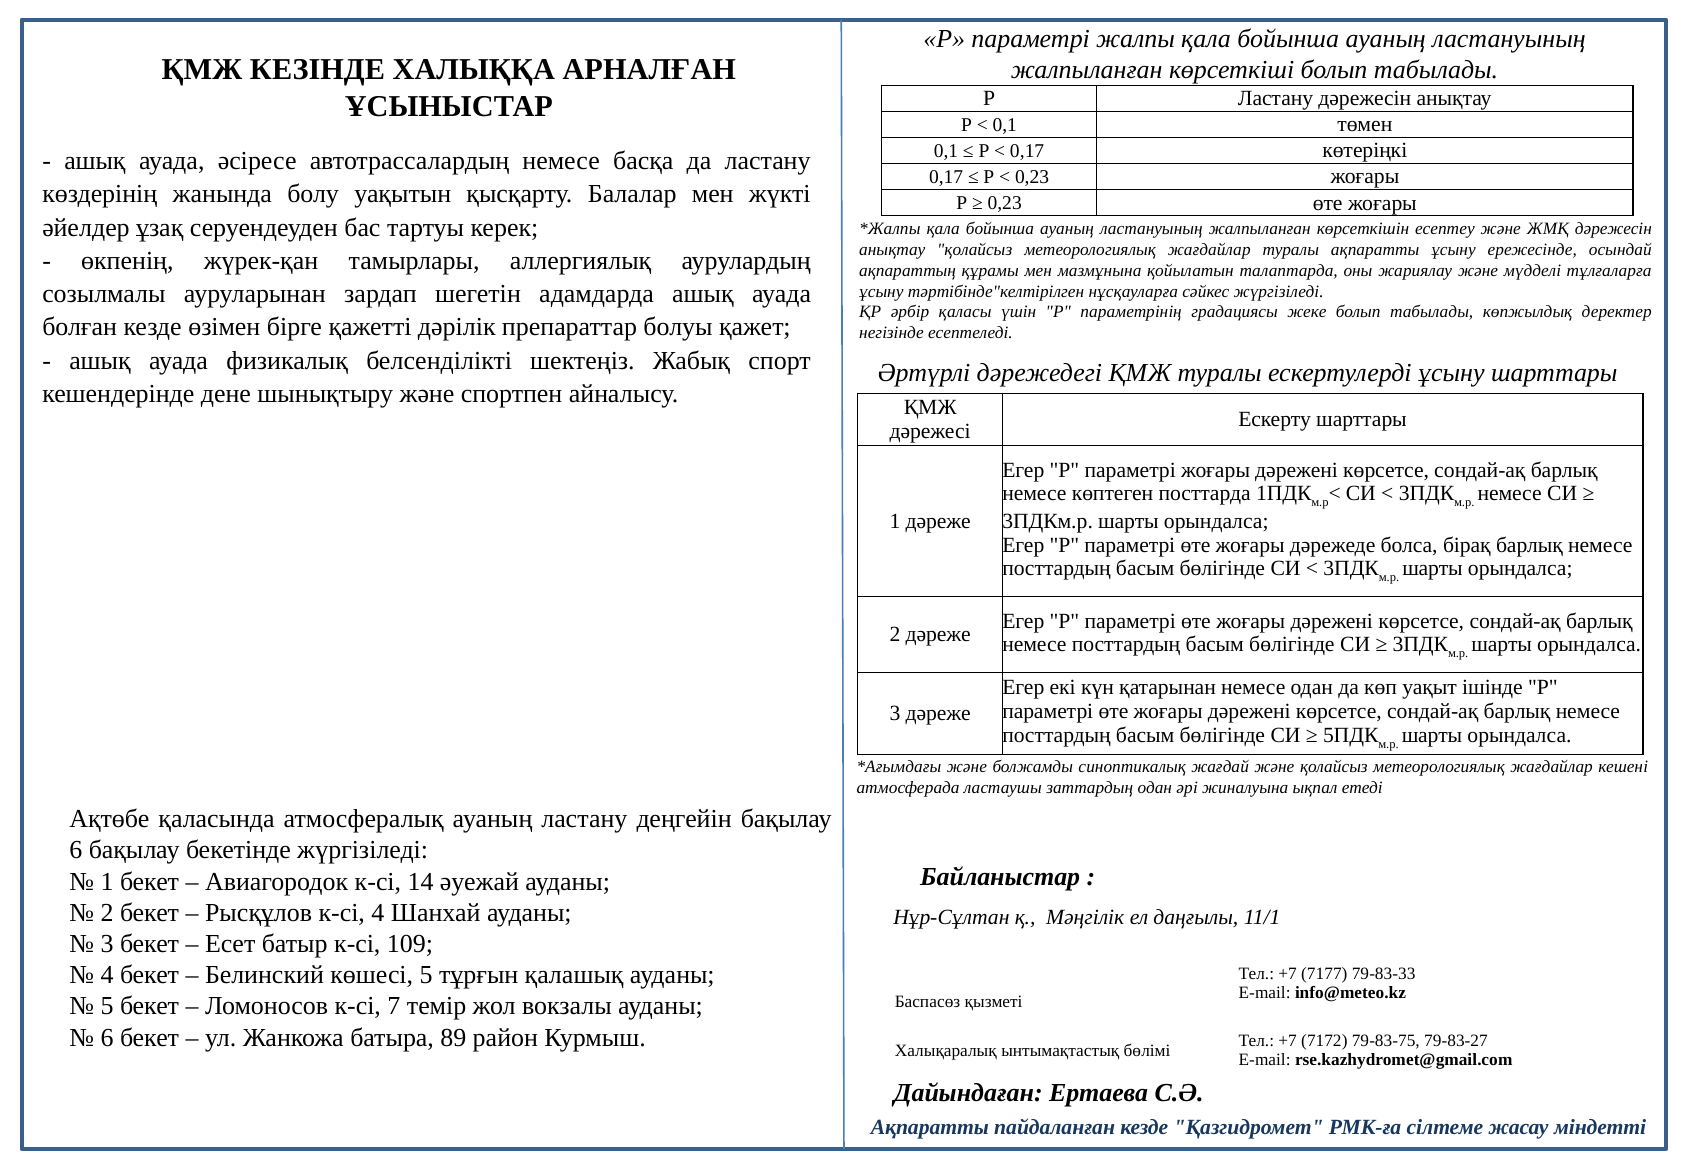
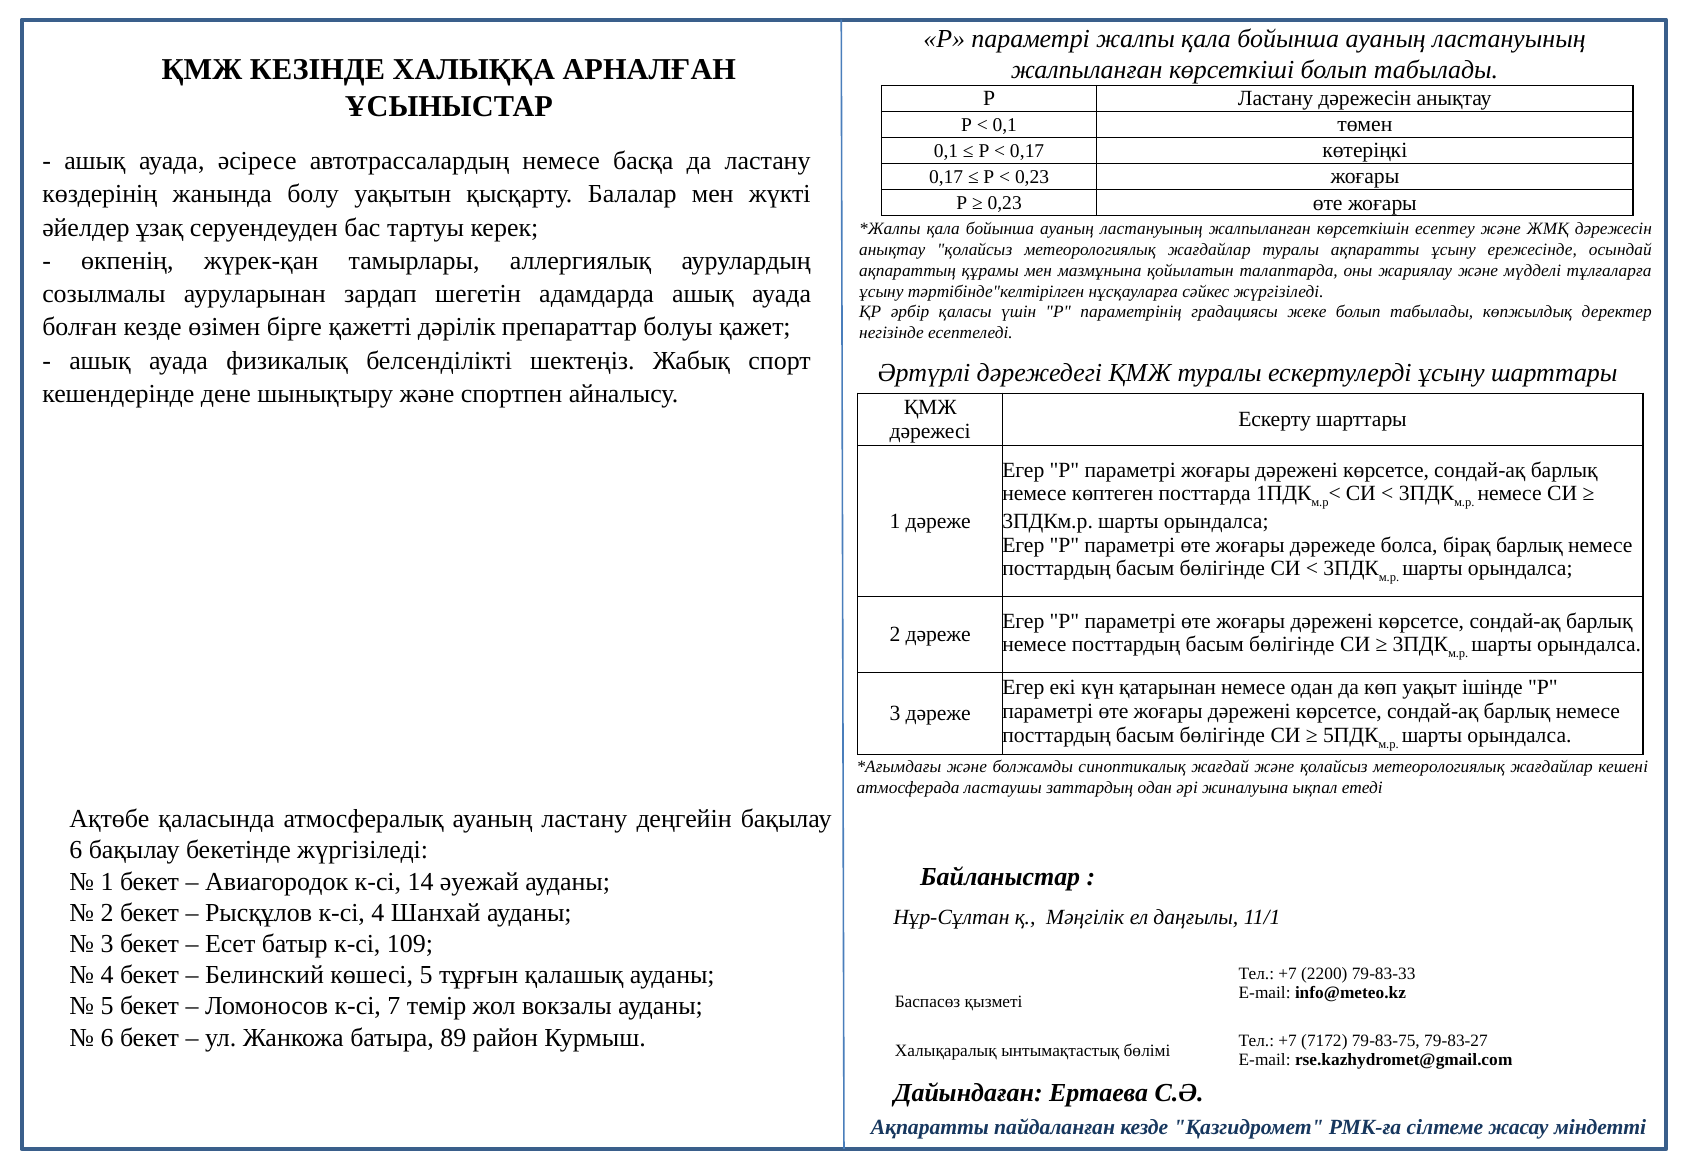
7177: 7177 -> 2200
